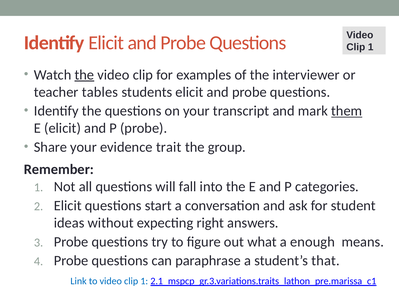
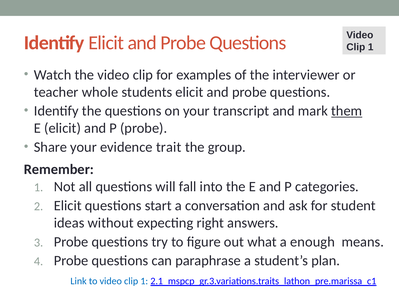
the at (84, 75) underline: present -> none
tables: tables -> whole
that: that -> plan
